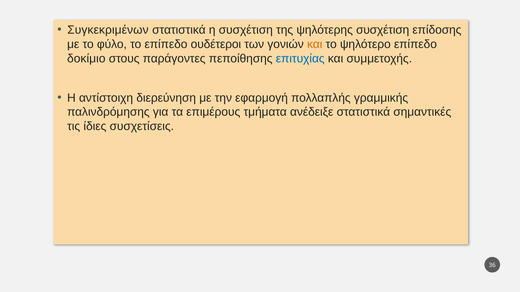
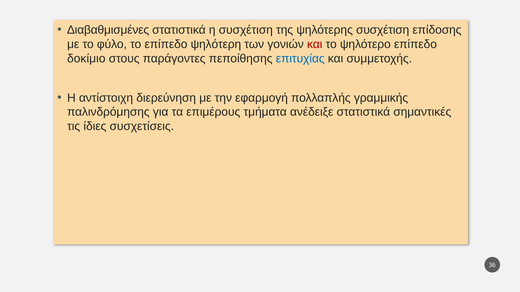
Συγκεκριμένων: Συγκεκριμένων -> Διαβαθμισμένες
ουδέτεροι: ουδέτεροι -> ψηλότερη
και at (315, 44) colour: orange -> red
